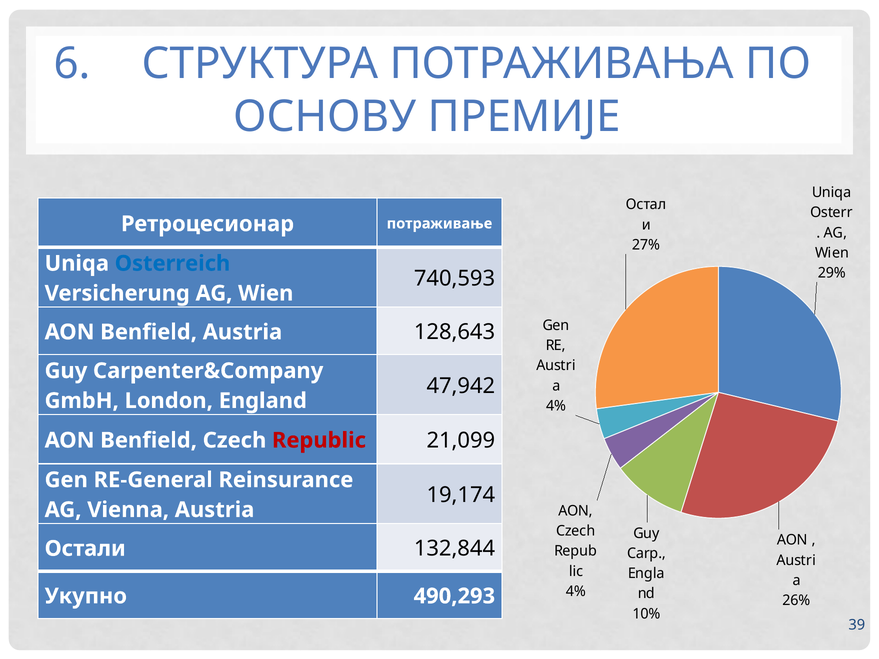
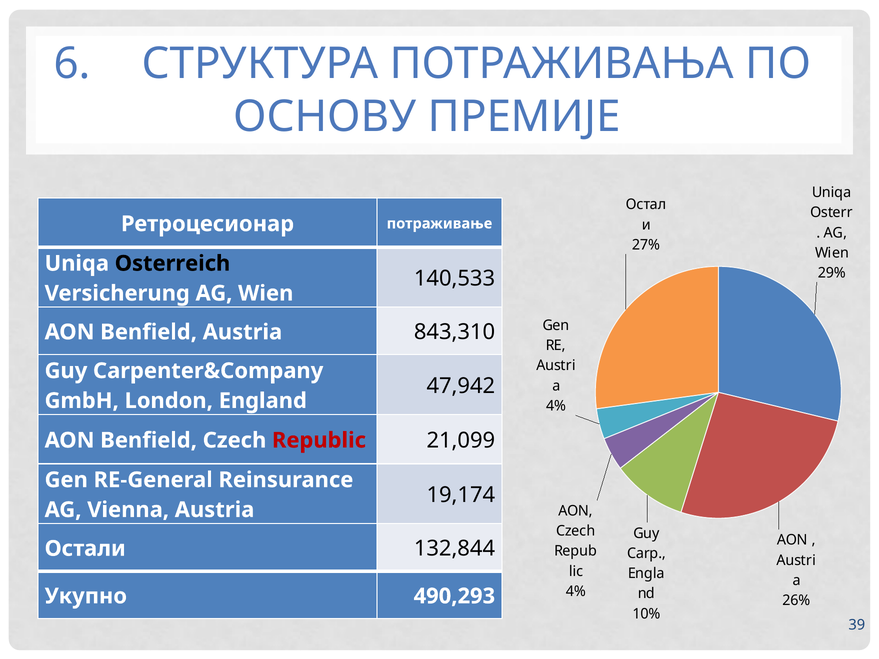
Osterreich colour: blue -> black
740,593: 740,593 -> 140,533
128,643: 128,643 -> 843,310
